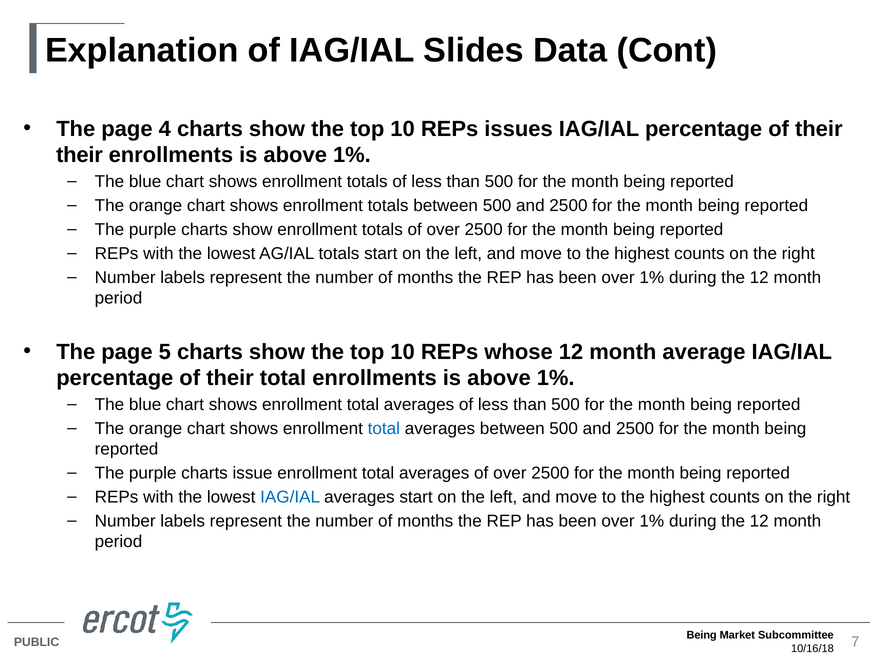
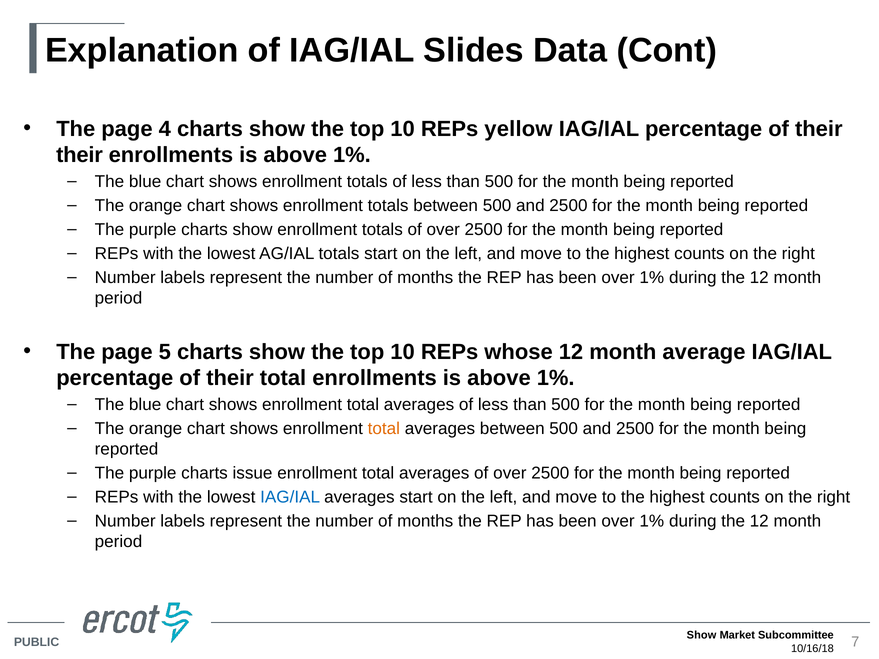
issues: issues -> yellow
total at (384, 429) colour: blue -> orange
Being at (702, 635): Being -> Show
